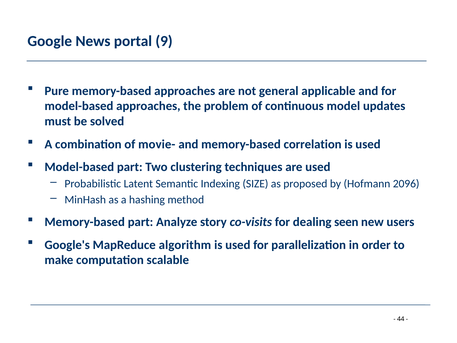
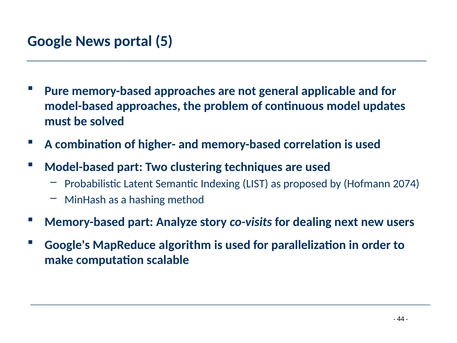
9: 9 -> 5
movie-: movie- -> higher-
SIZE: SIZE -> LIST
2096: 2096 -> 2074
seen: seen -> next
